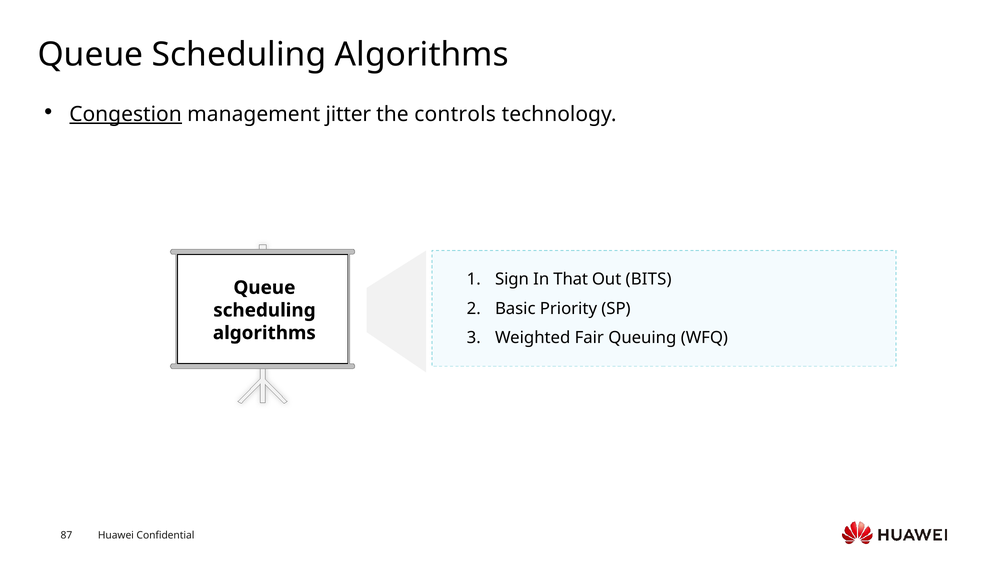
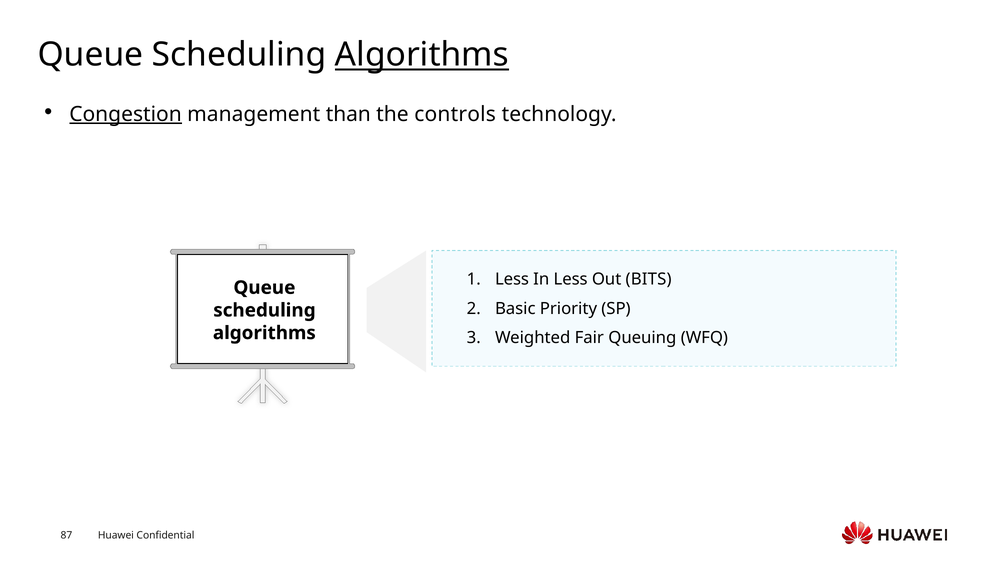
Algorithms at (422, 55) underline: none -> present
jitter: jitter -> than
Sign at (512, 279): Sign -> Less
In That: That -> Less
